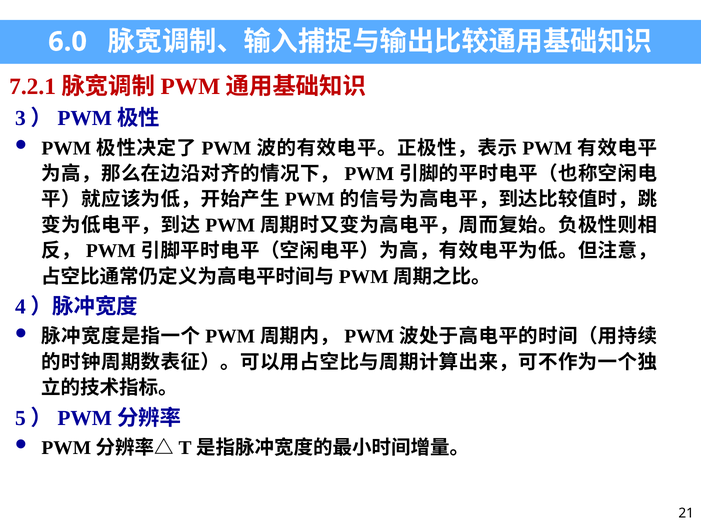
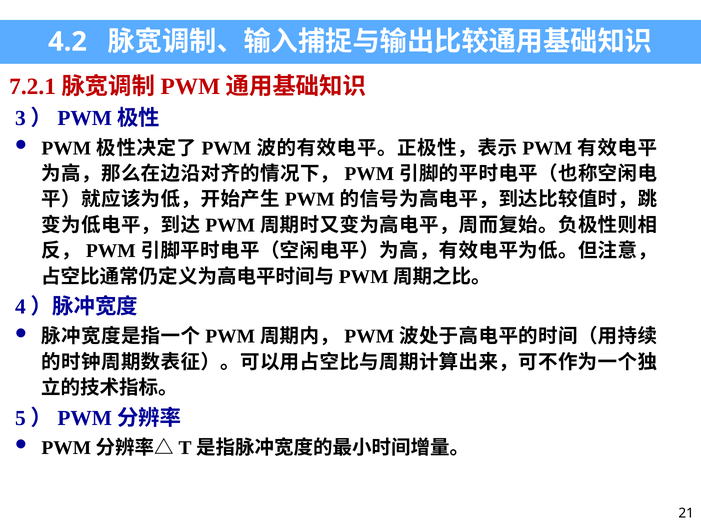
6.0: 6.0 -> 4.2
